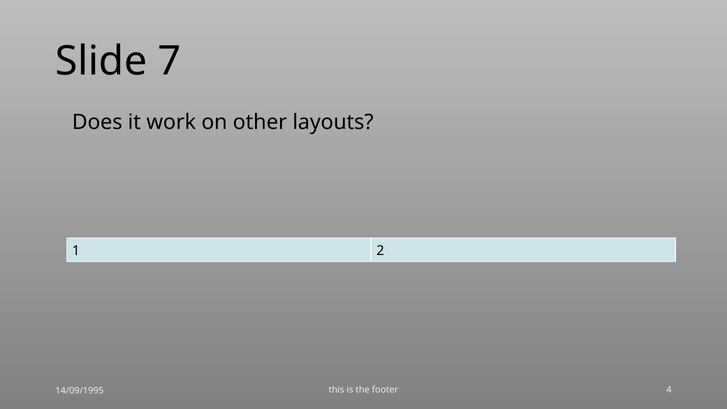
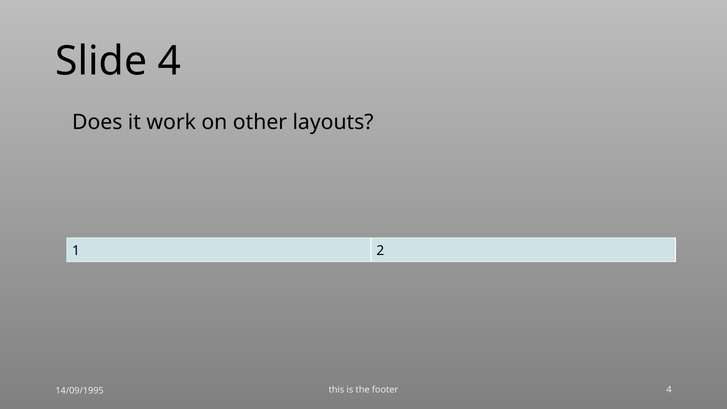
Slide 7: 7 -> 4
